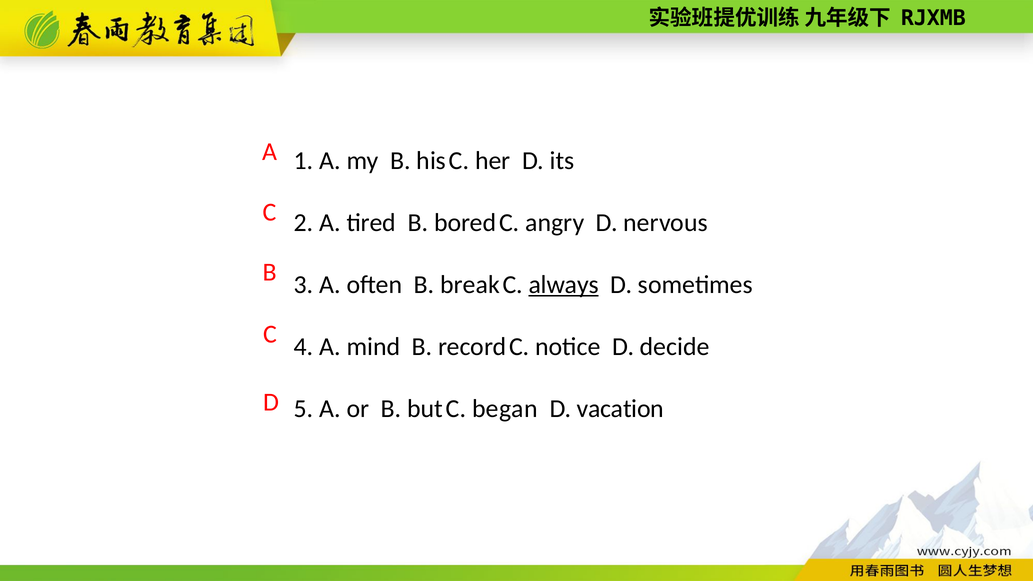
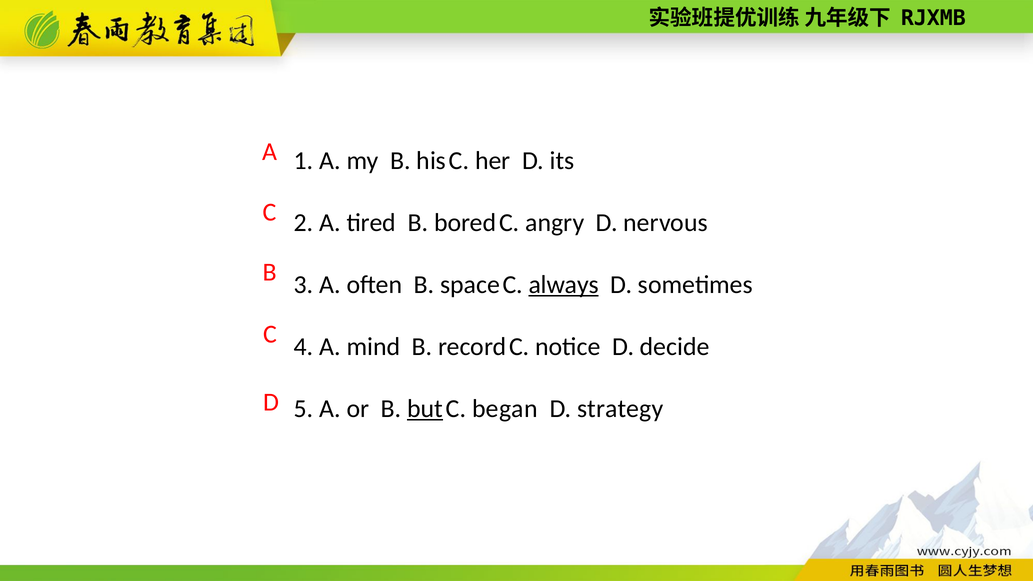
break: break -> space
but underline: none -> present
vacation: vacation -> strategy
